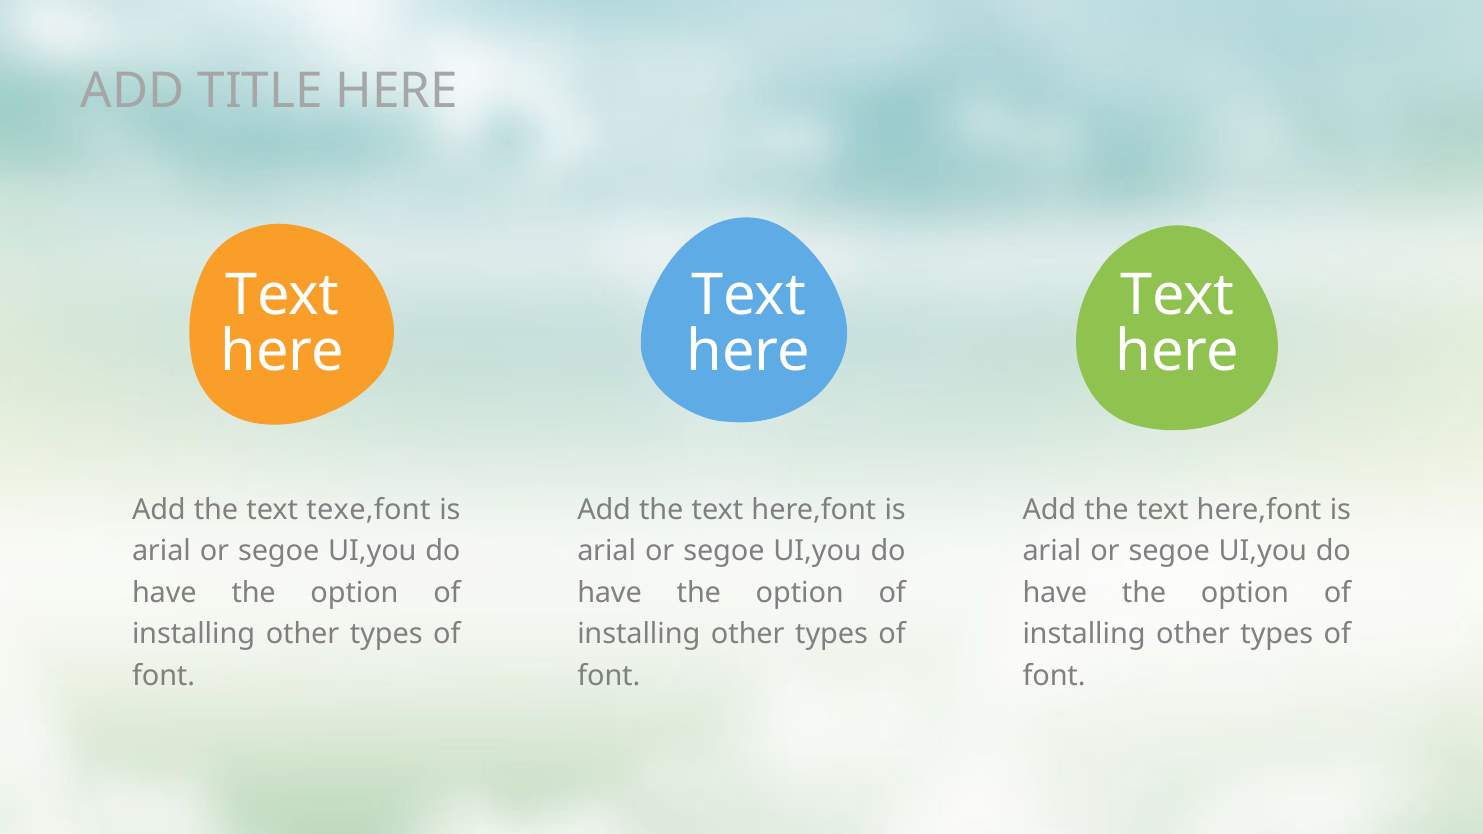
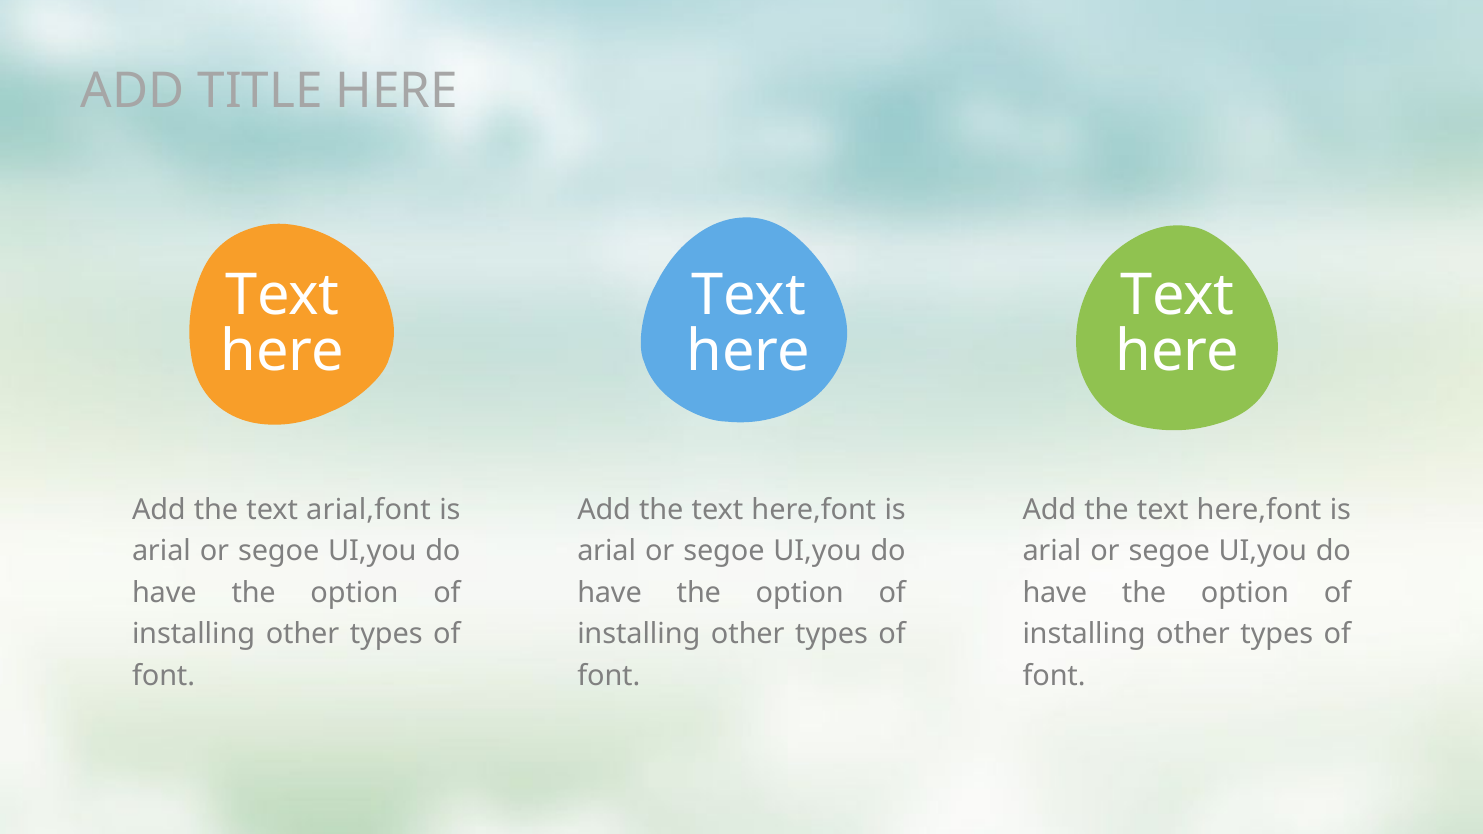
texe,font: texe,font -> arial,font
